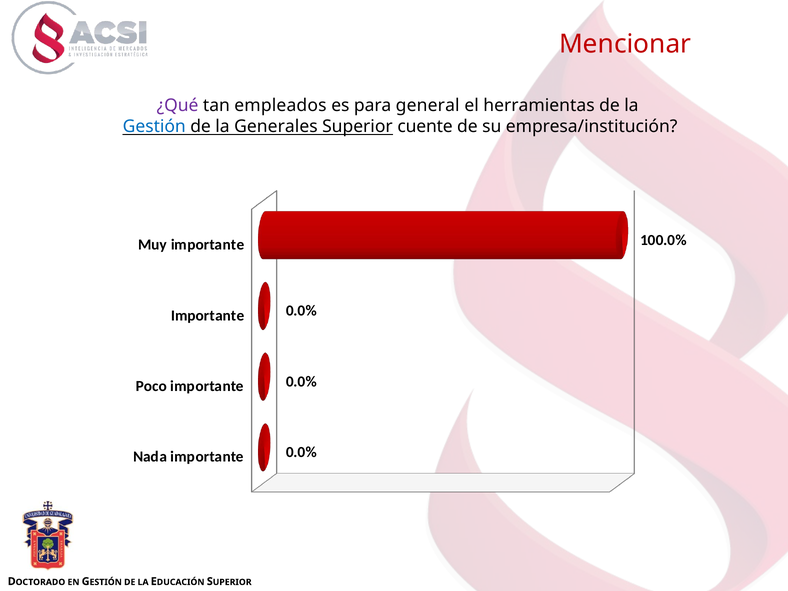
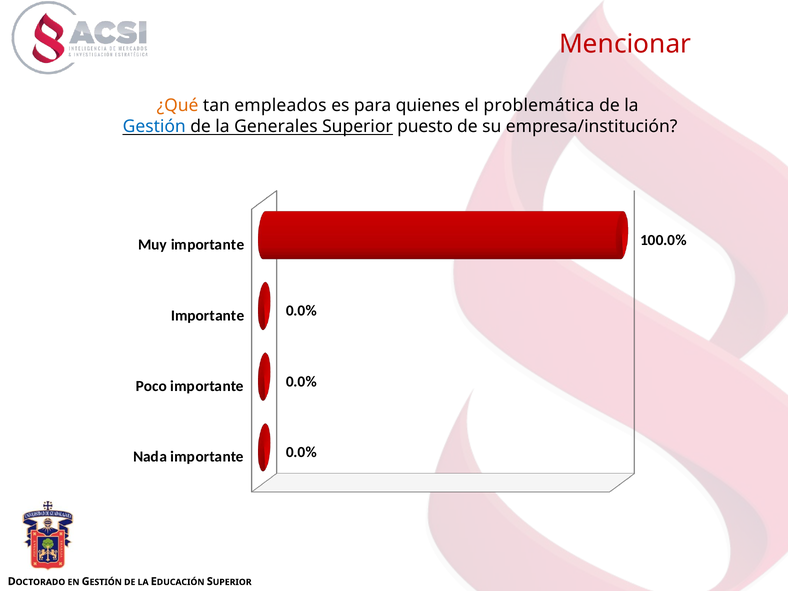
¿Qué colour: purple -> orange
general: general -> quienes
herramientas: herramientas -> problemática
cuente: cuente -> puesto
